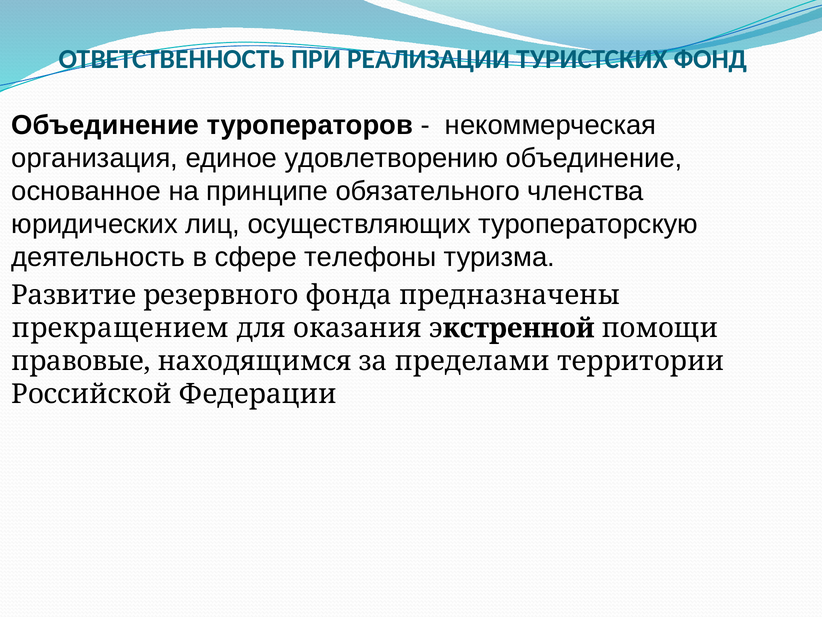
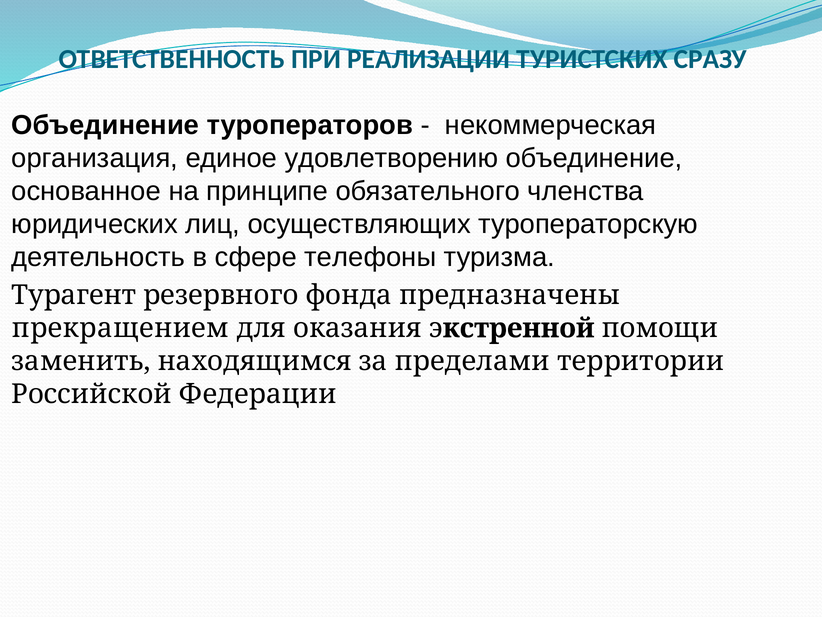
ФОНД: ФОНД -> СРАЗУ
Развитие: Развитие -> Турагент
правовые: правовые -> заменить
